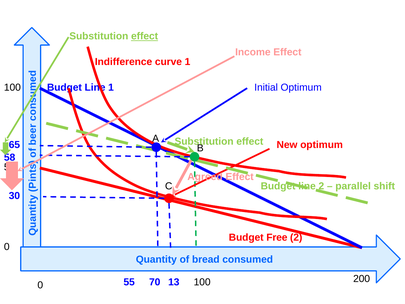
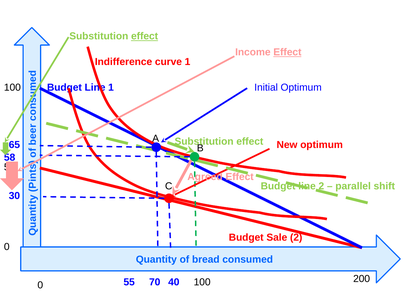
Effect at (287, 52) underline: none -> present
Free: Free -> Sale
13: 13 -> 40
